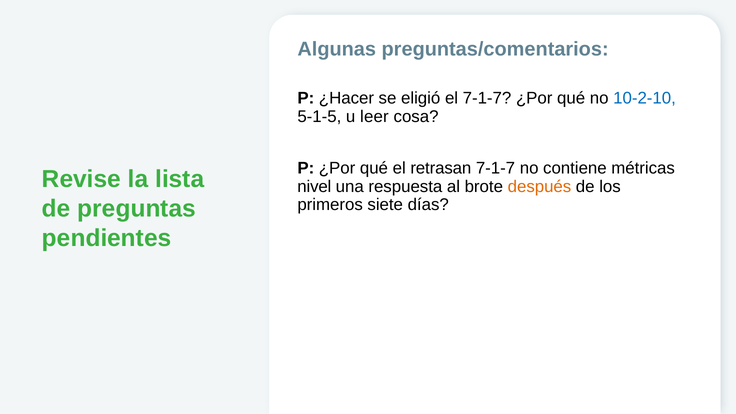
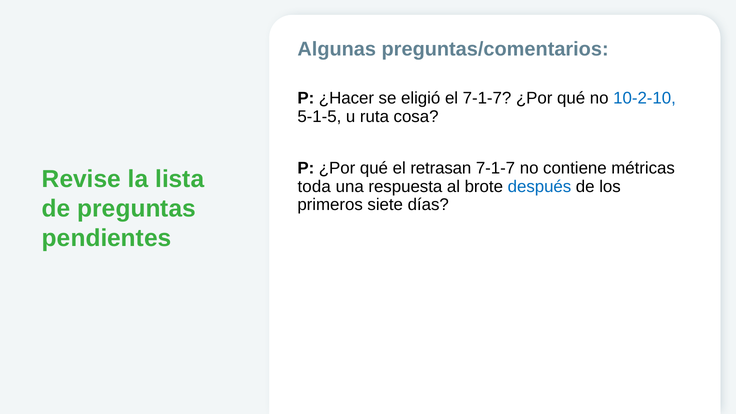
leer: leer -> ruta
nivel: nivel -> toda
después colour: orange -> blue
